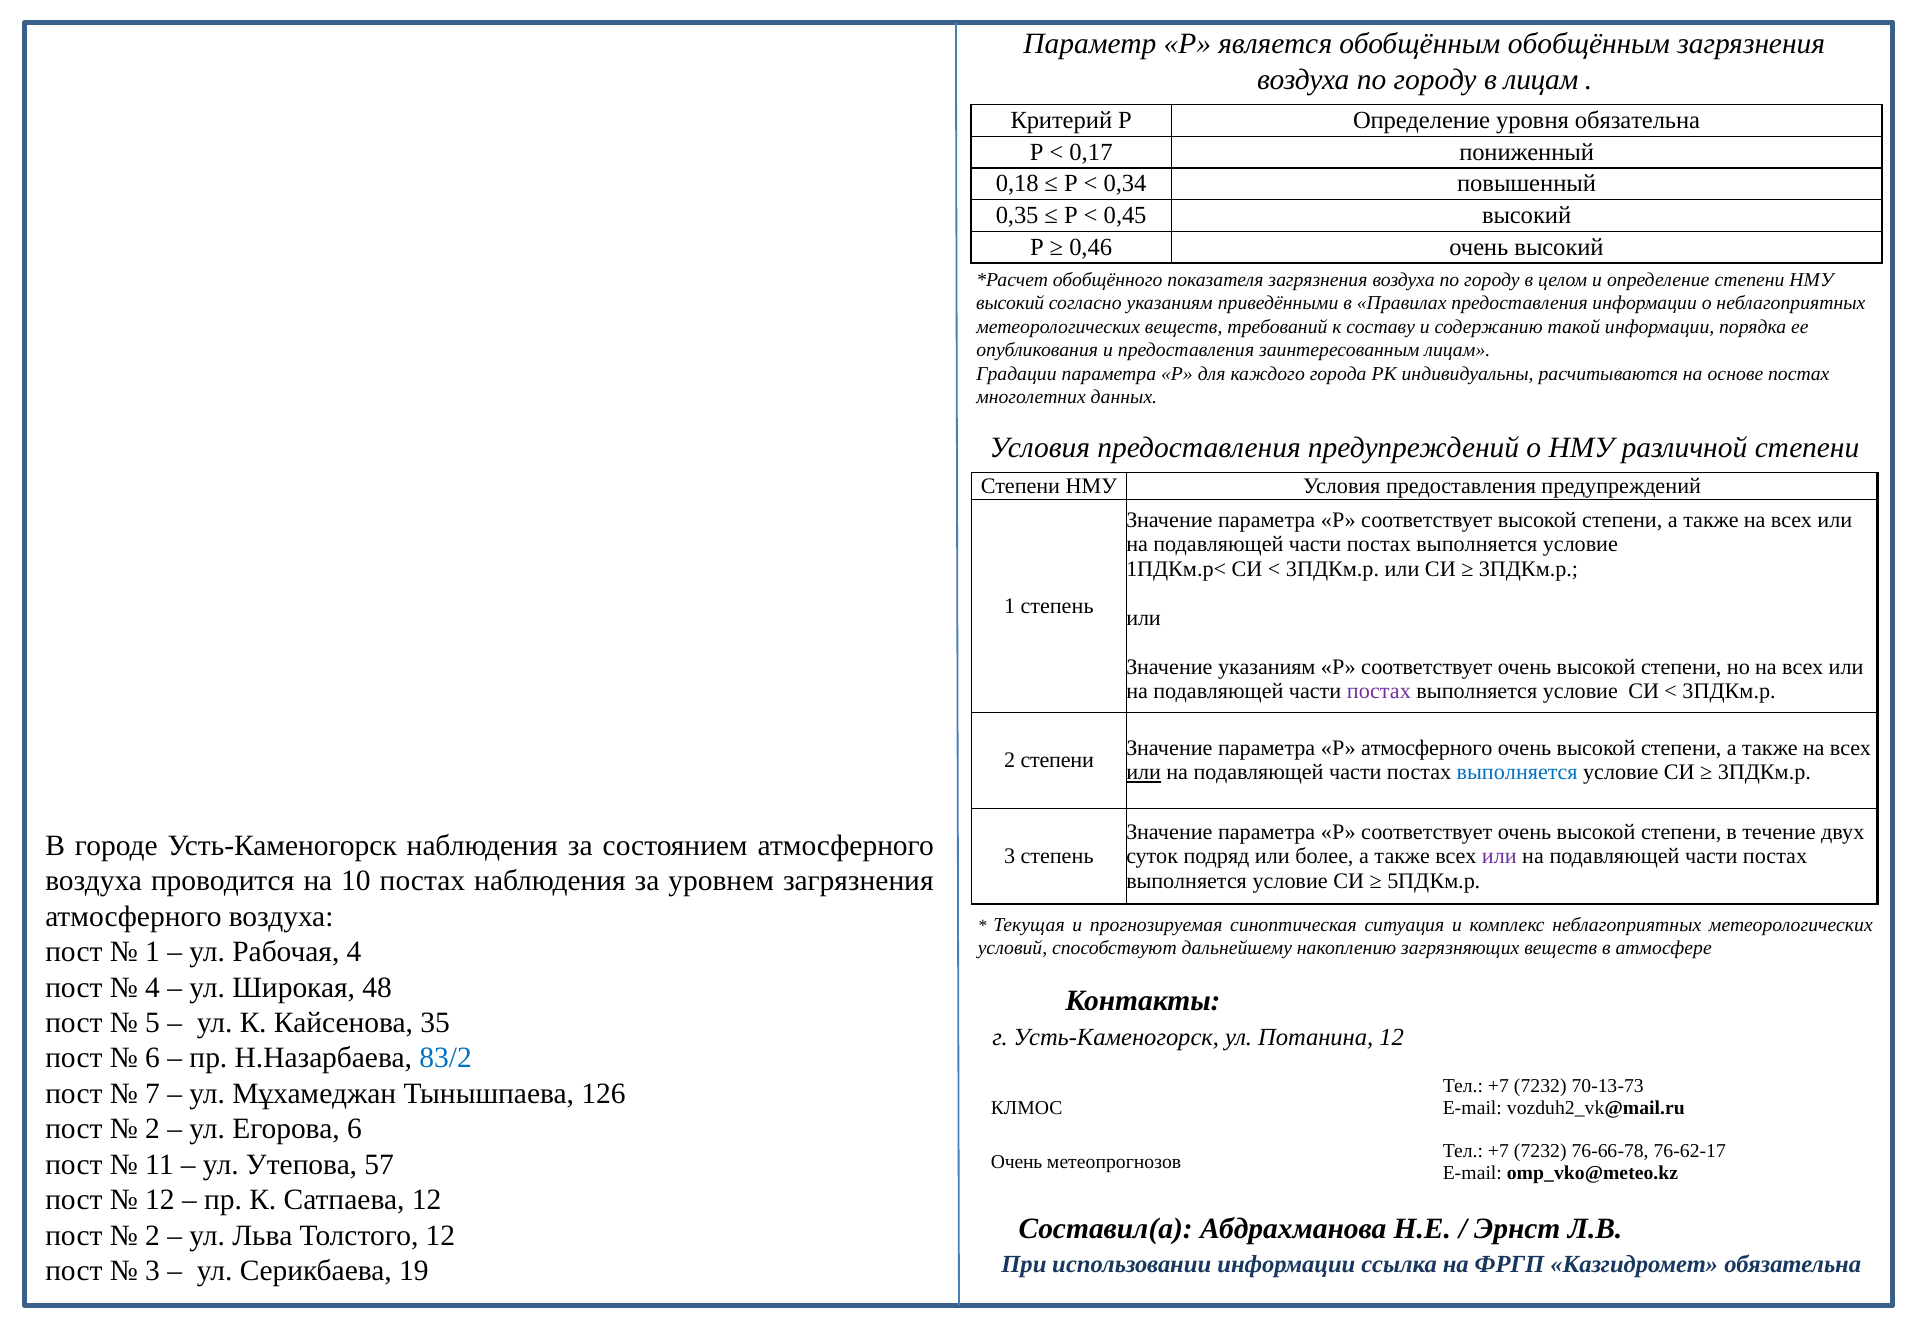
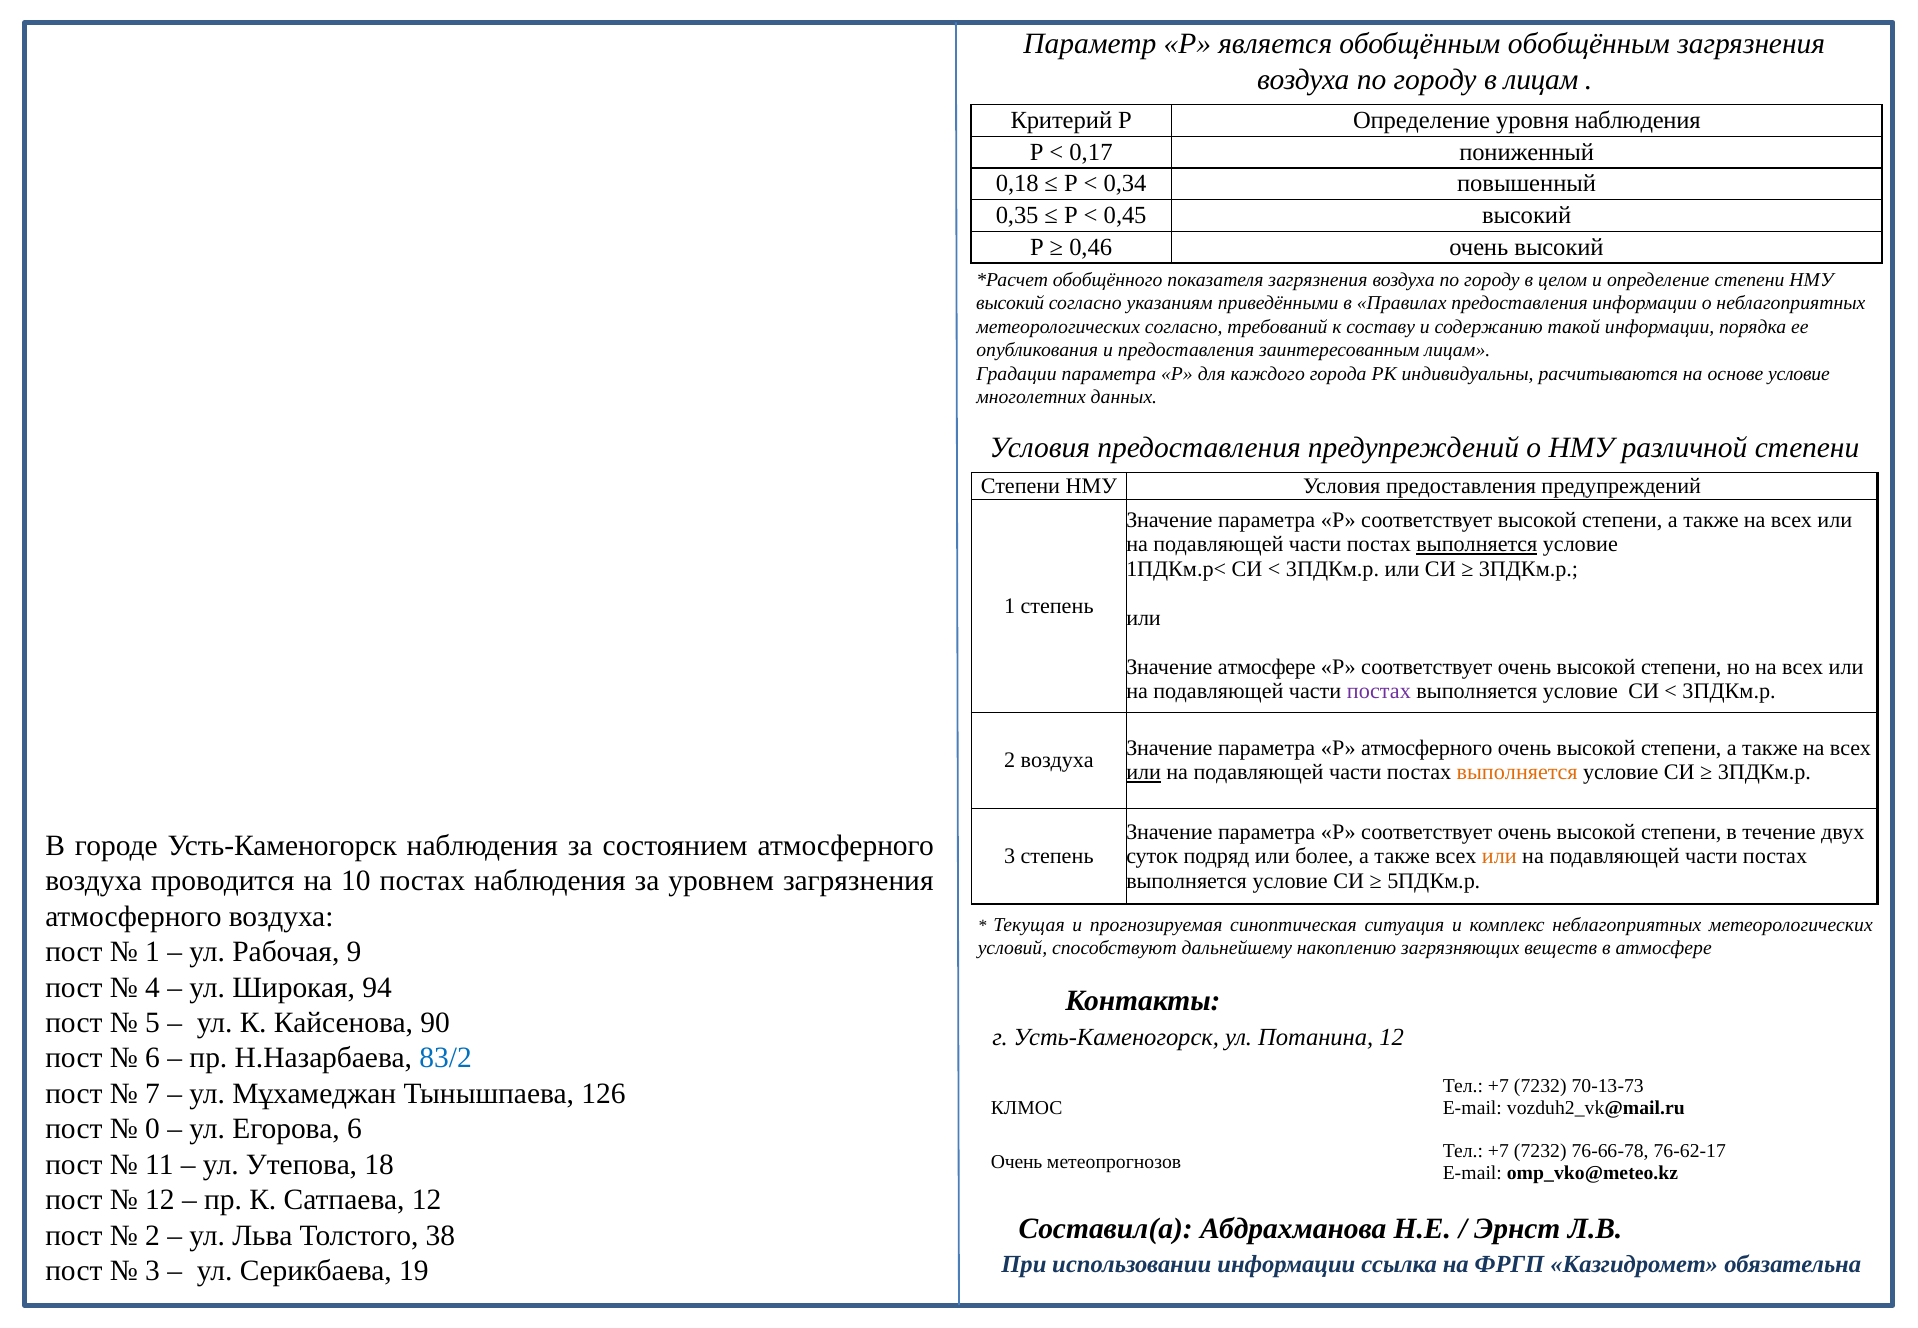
уровня обязательна: обязательна -> наблюдения
метеорологических веществ: веществ -> согласно
основе постах: постах -> условие
выполняется at (1477, 544) underline: none -> present
Значение указаниям: указаниям -> атмосфере
2 степени: степени -> воздуха
выполняется at (1517, 773) colour: blue -> orange
или at (1499, 856) colour: purple -> orange
Рабочая 4: 4 -> 9
48: 48 -> 94
35: 35 -> 90
2 at (153, 1129): 2 -> 0
57: 57 -> 18
Толстого 12: 12 -> 38
